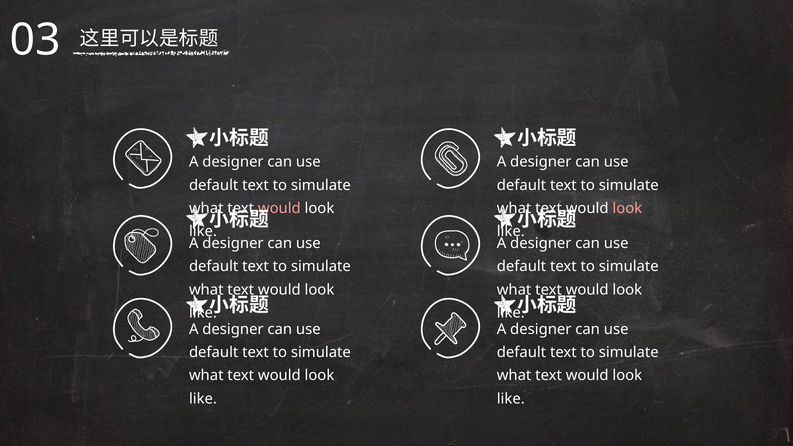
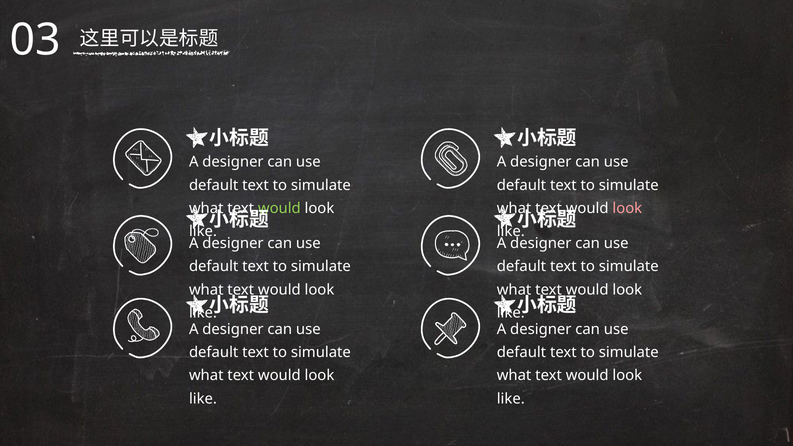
would at (279, 208) colour: pink -> light green
